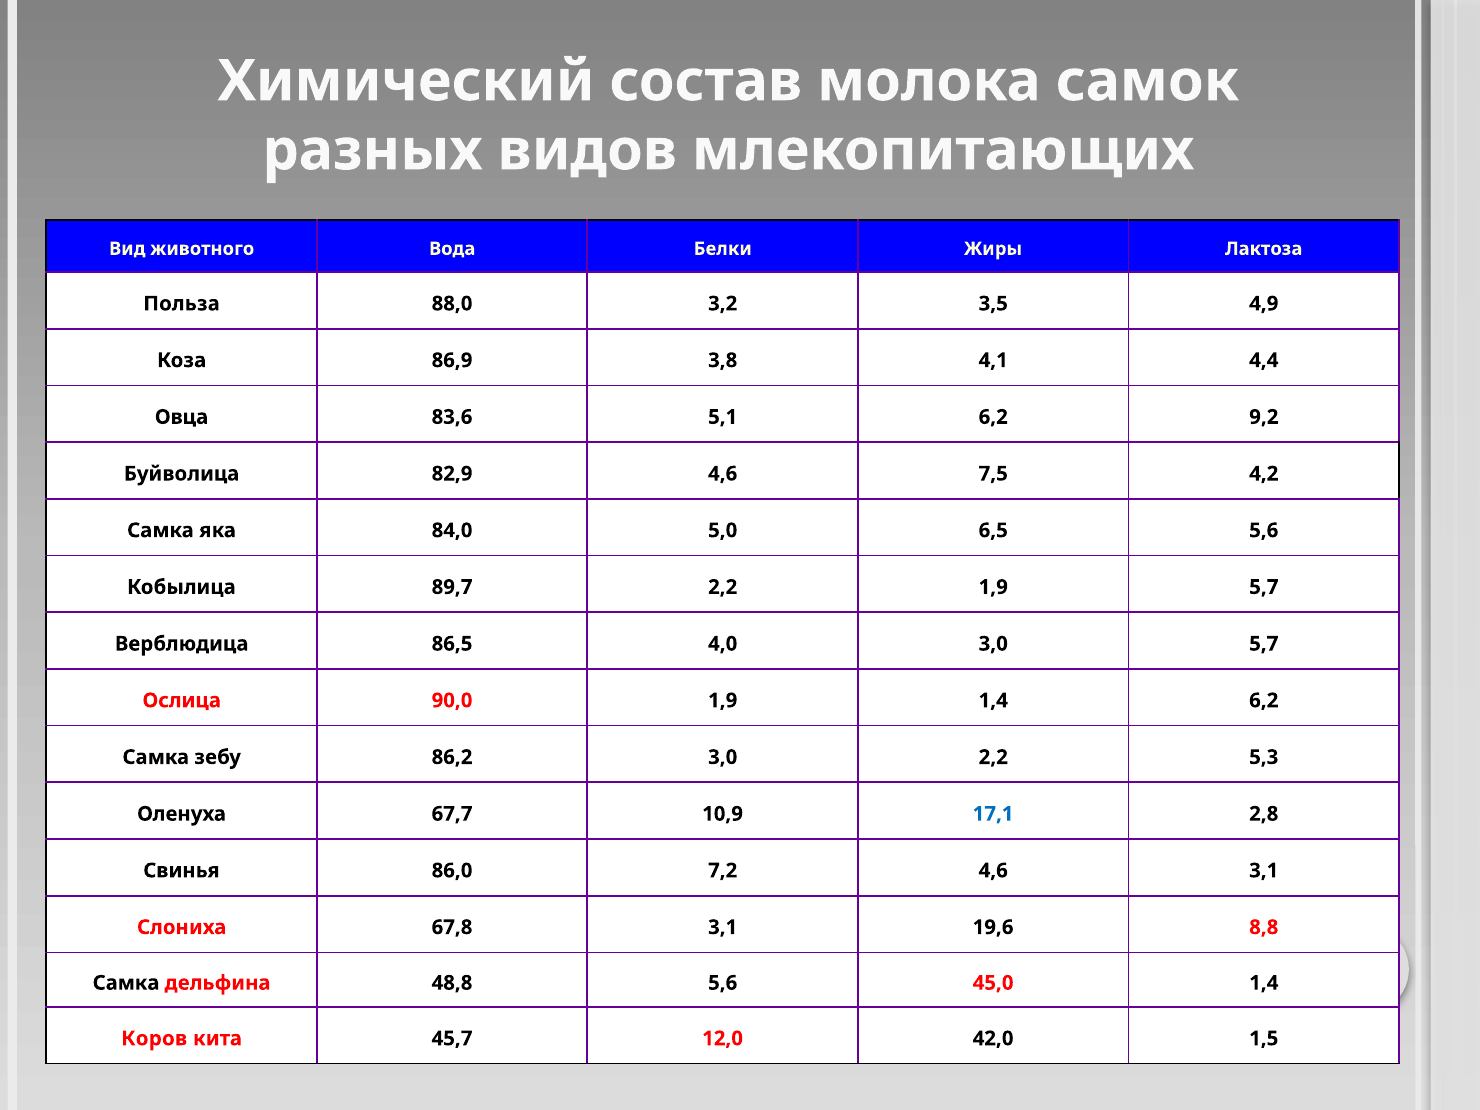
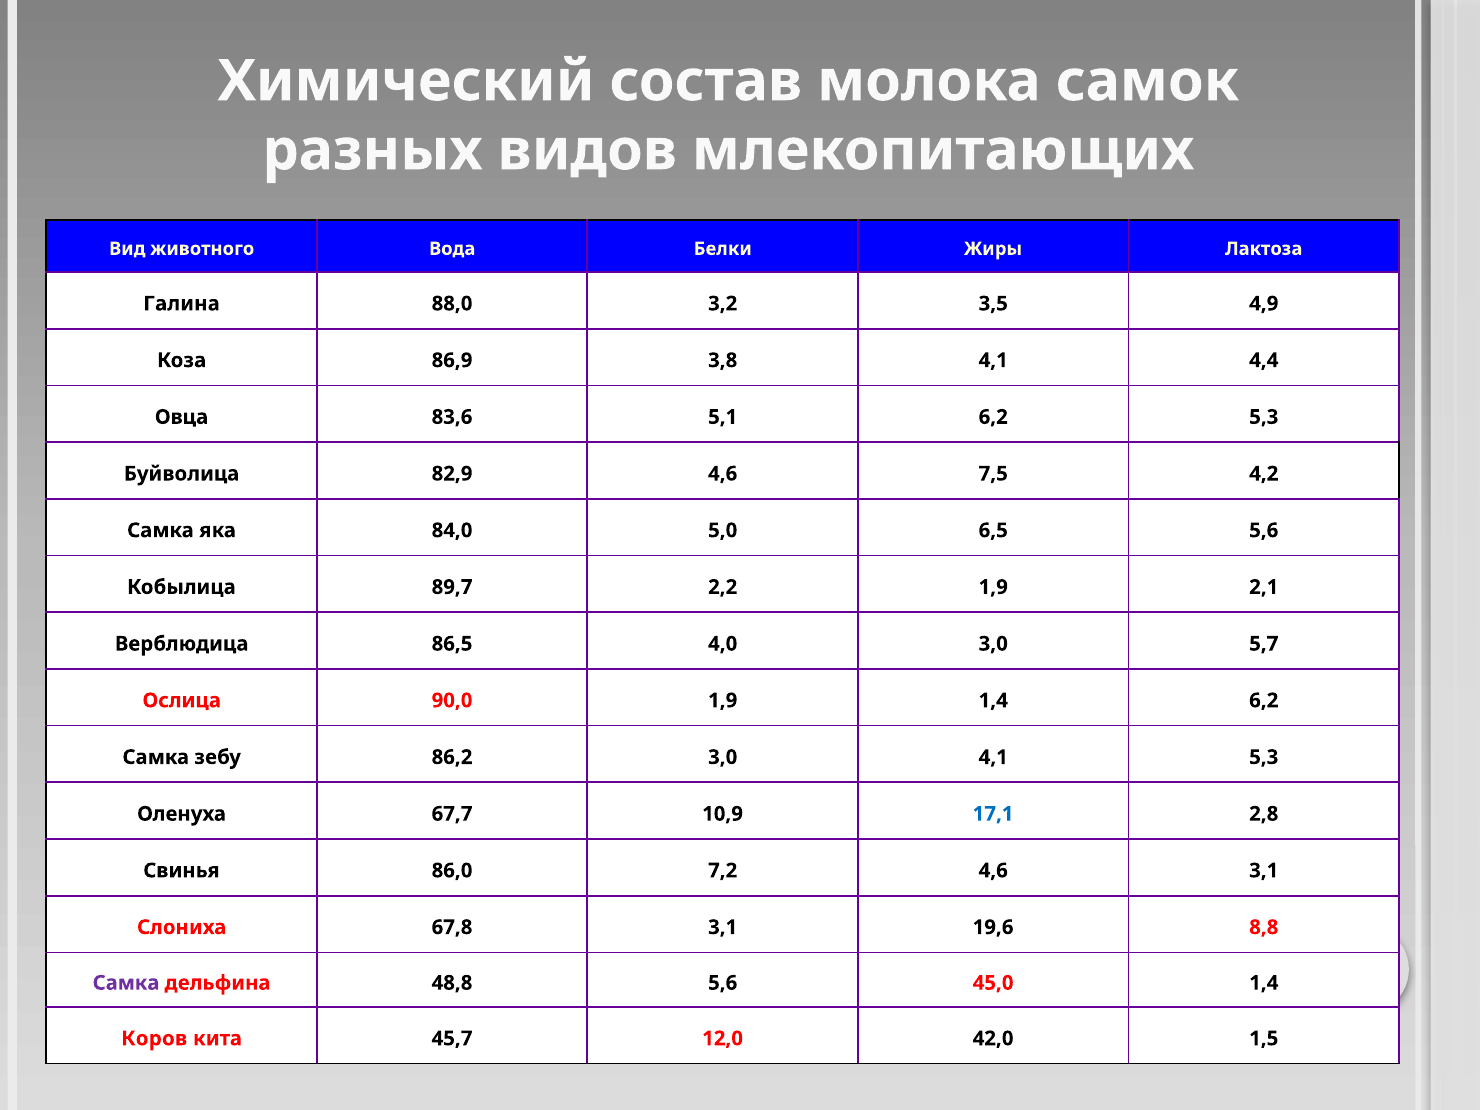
Польза: Польза -> Галина
6,2 9,2: 9,2 -> 5,3
1,9 5,7: 5,7 -> 2,1
3,0 2,2: 2,2 -> 4,1
Самка at (126, 983) colour: black -> purple
